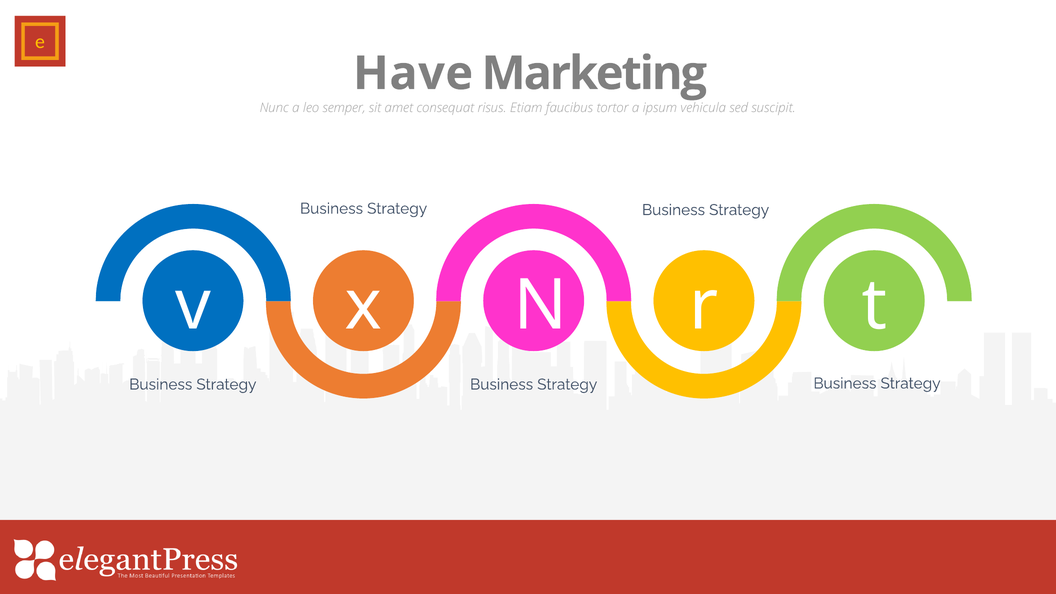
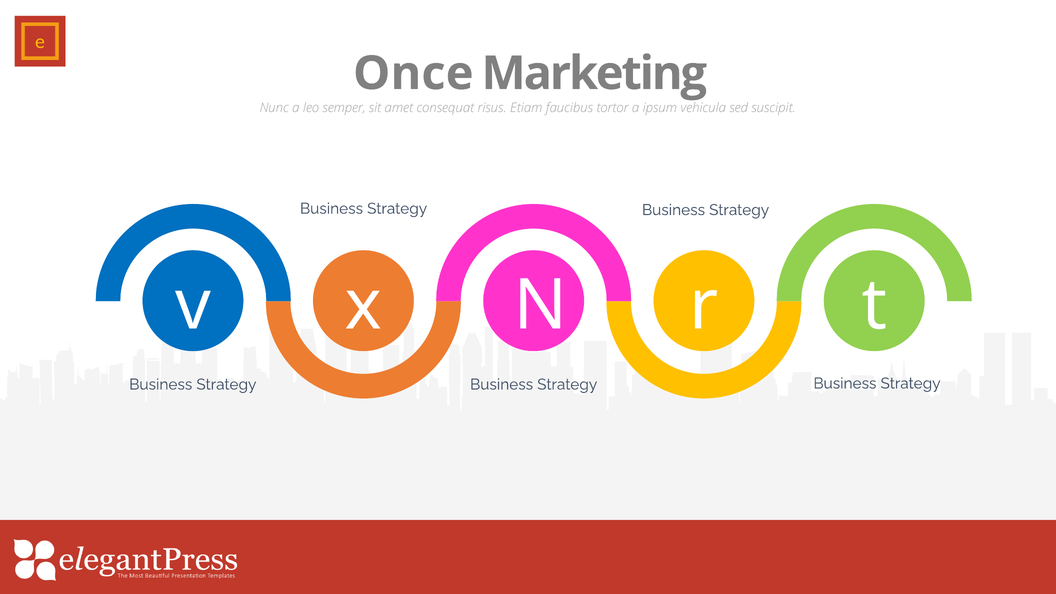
Have: Have -> Once
